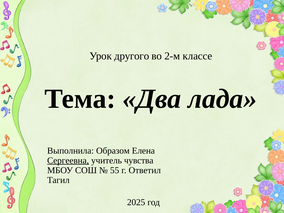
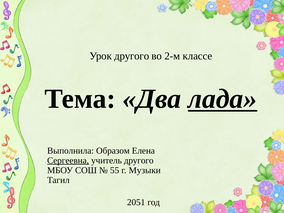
лада underline: none -> present
учитель чувства: чувства -> другого
Ответил: Ответил -> Музыки
2025: 2025 -> 2051
